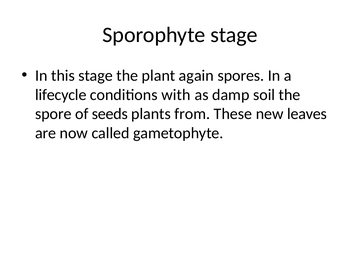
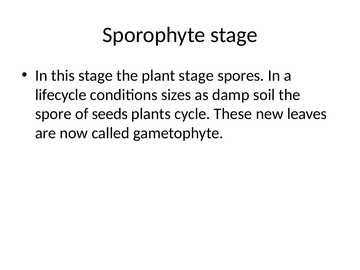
plant again: again -> stage
with: with -> sizes
from: from -> cycle
